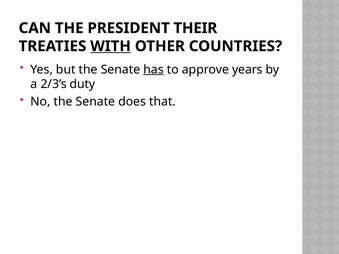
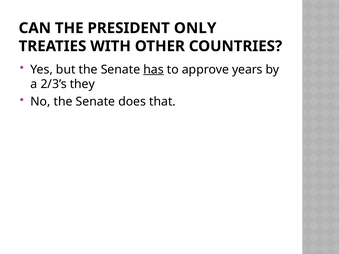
THEIR: THEIR -> ONLY
WITH underline: present -> none
duty: duty -> they
